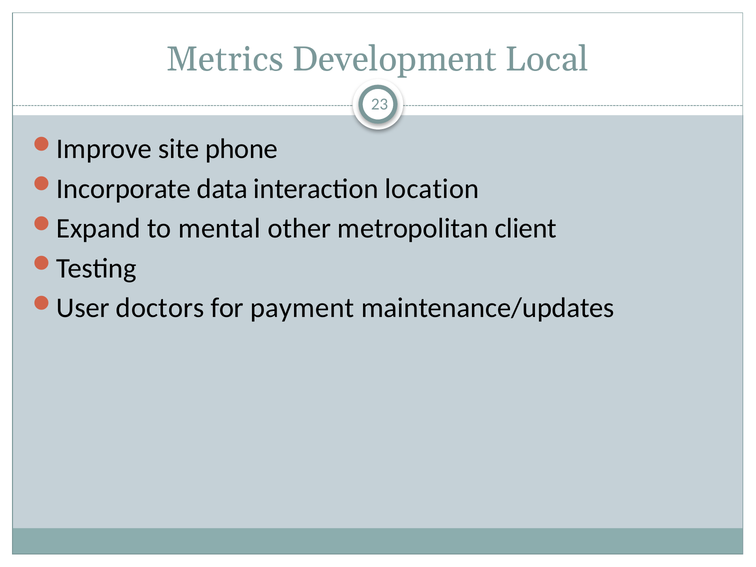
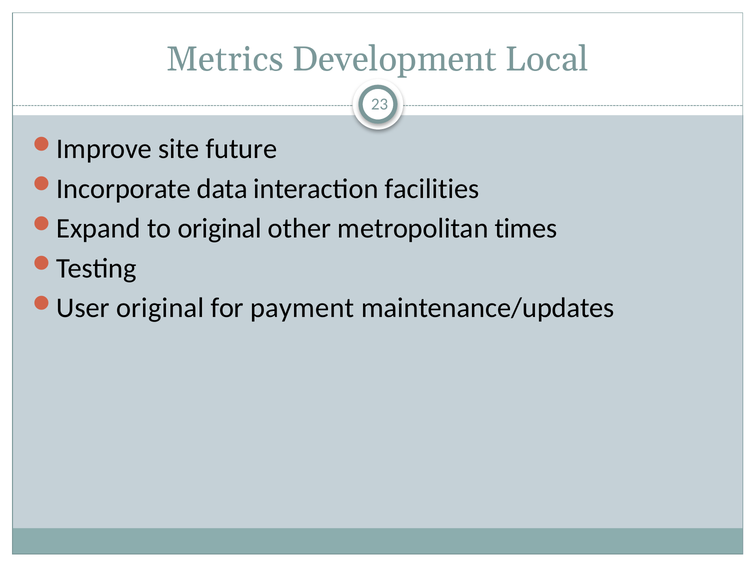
phone: phone -> future
location: location -> facilities
to mental: mental -> original
client: client -> times
doctors at (160, 308): doctors -> original
